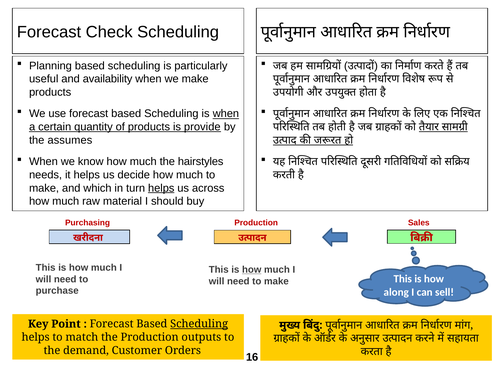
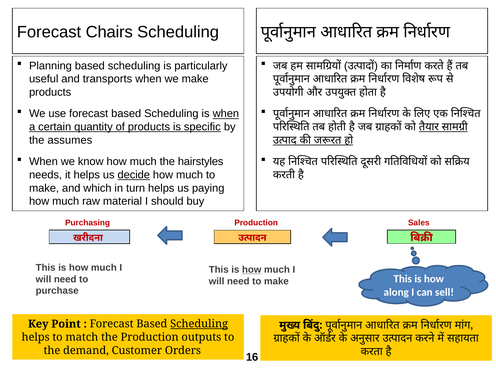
Check: Check -> Chairs
availability: availability -> transports
provide: provide -> specific
decide underline: none -> present
helps at (161, 188) underline: present -> none
across: across -> paying
